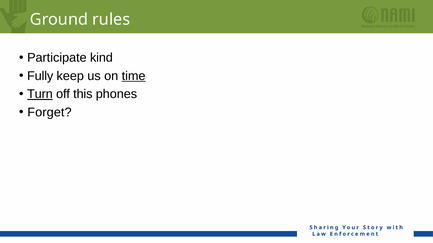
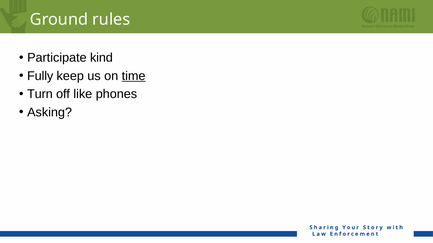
Turn underline: present -> none
this: this -> like
Forget: Forget -> Asking
